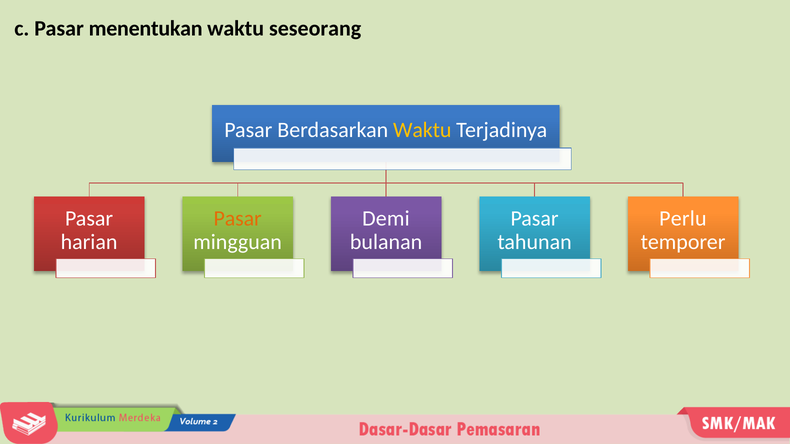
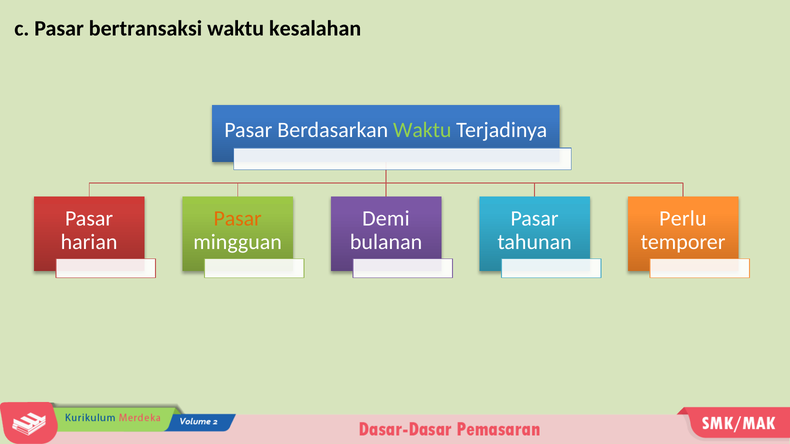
menentukan: menentukan -> bertransaksi
seseorang: seseorang -> kesalahan
Waktu at (422, 130) colour: yellow -> light green
